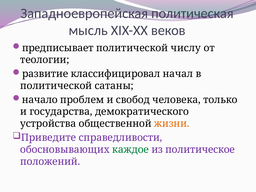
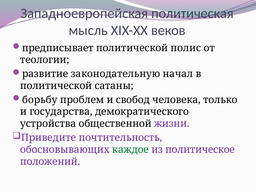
числу: числу -> полис
классифицировал: классифицировал -> законодательную
начало: начало -> борьбу
жизни colour: orange -> purple
справедливости: справедливости -> почтительность
